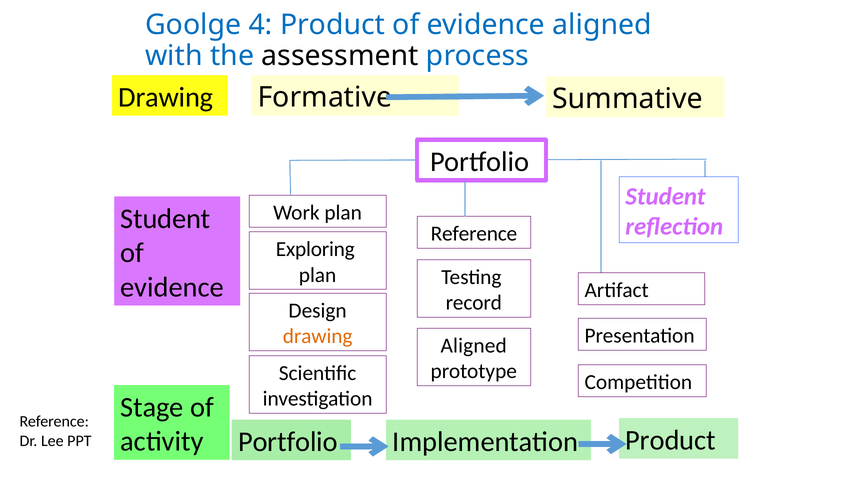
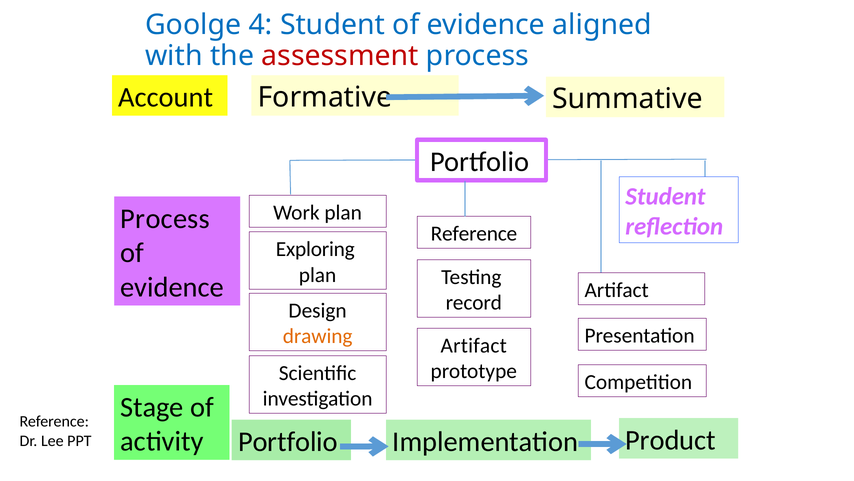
4 Product: Product -> Student
assessment colour: black -> red
Drawing at (166, 97): Drawing -> Account
Student at (165, 218): Student -> Process
Aligned at (474, 345): Aligned -> Artifact
